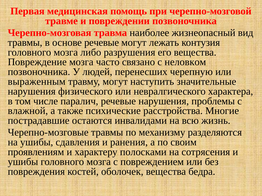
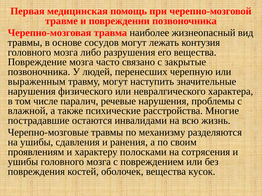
основе речевые: речевые -> сосудов
неловком: неловком -> закрытые
бедра: бедра -> кусок
